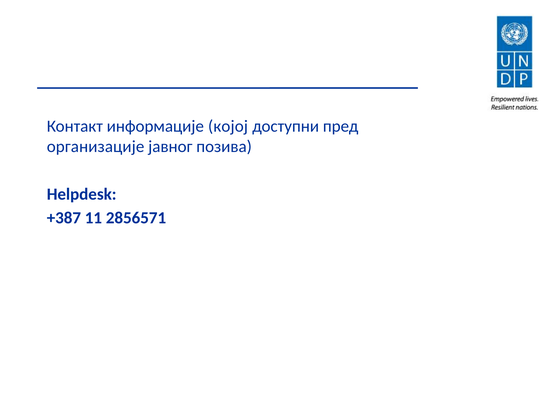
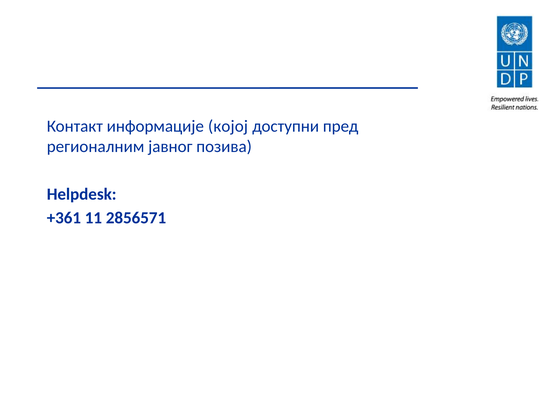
организације: организације -> регионалним
+387: +387 -> +361
